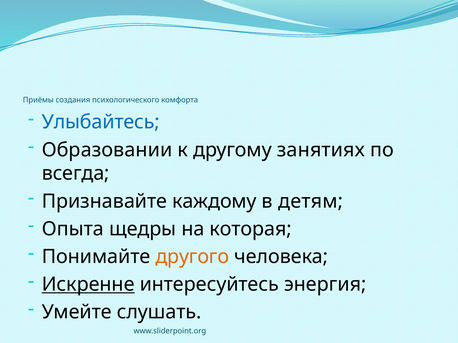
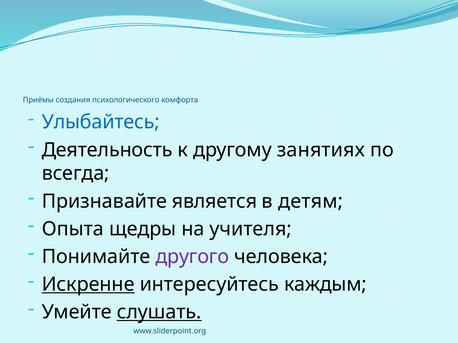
Образовании: Образовании -> Деятельность
каждому: каждому -> является
которая: которая -> учителя
другого colour: orange -> purple
энергия: энергия -> каждым
слушать underline: none -> present
